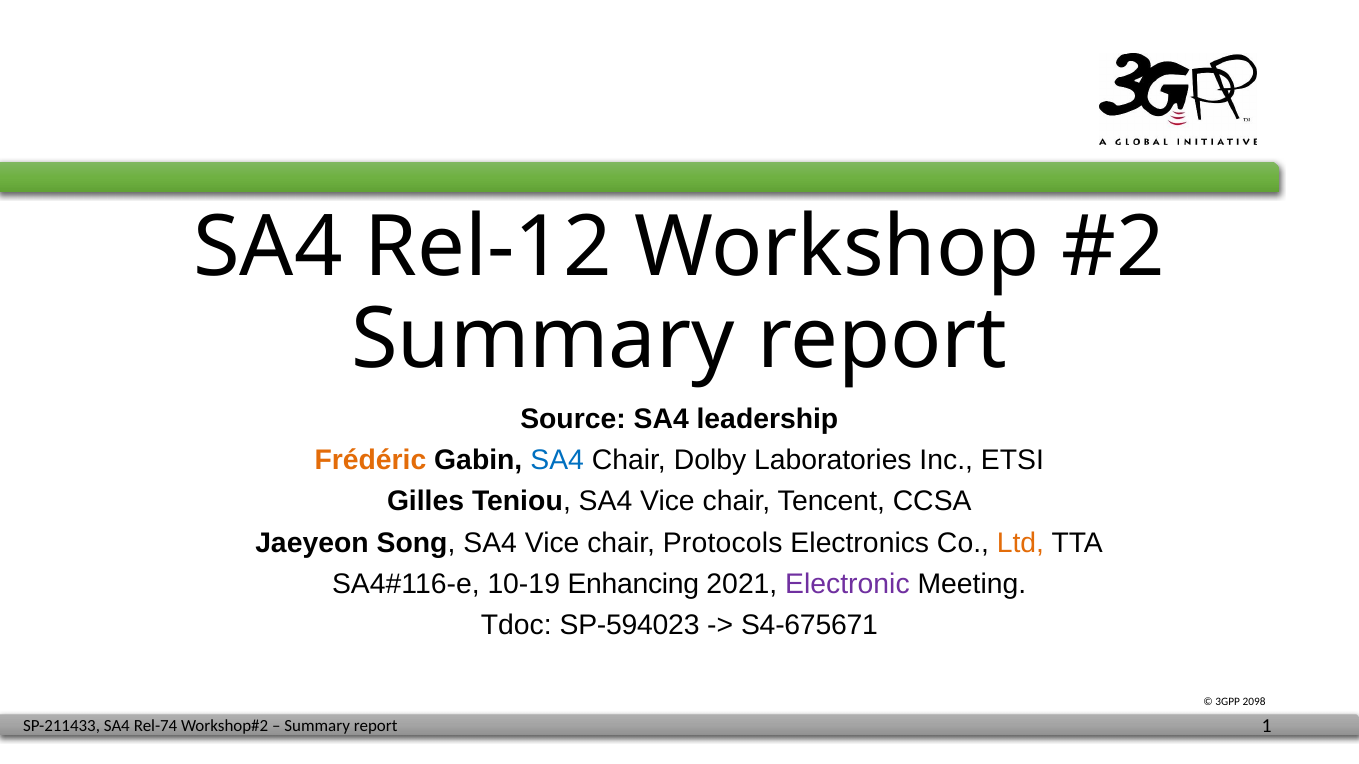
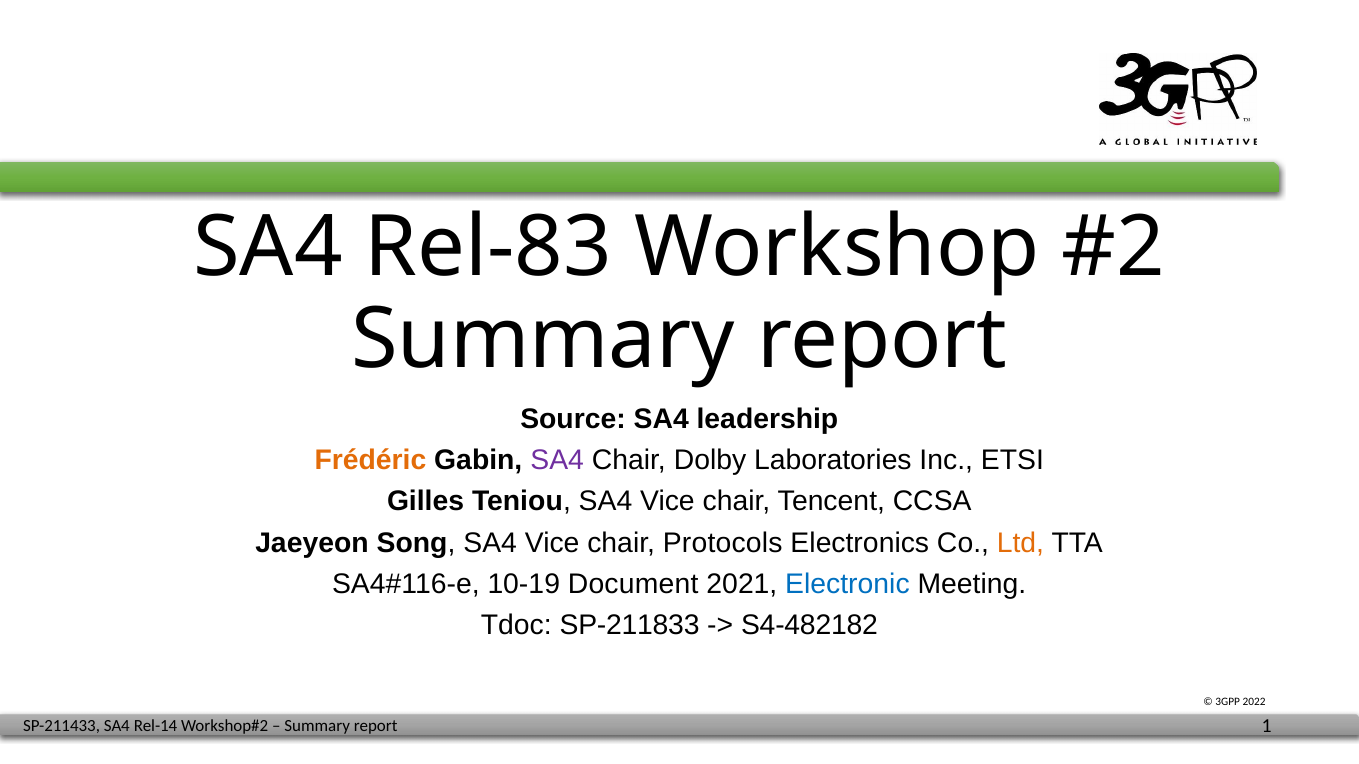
Rel-12: Rel-12 -> Rel-83
SA4 at (557, 460) colour: blue -> purple
Enhancing: Enhancing -> Document
Electronic colour: purple -> blue
SP-594023: SP-594023 -> SP-211833
S4-675671: S4-675671 -> S4-482182
2098: 2098 -> 2022
Rel-74: Rel-74 -> Rel-14
